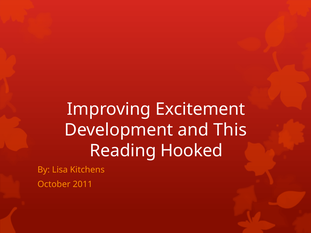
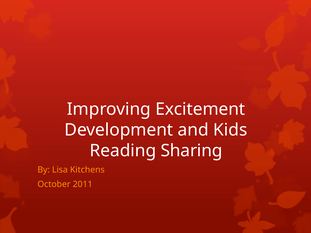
This: This -> Kids
Hooked: Hooked -> Sharing
